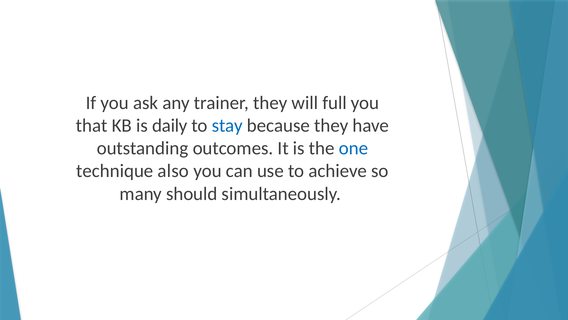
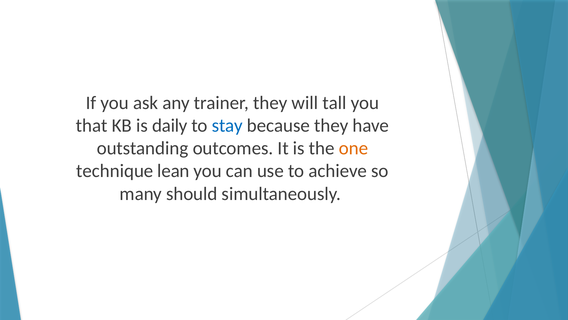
full: full -> tall
one colour: blue -> orange
also: also -> lean
